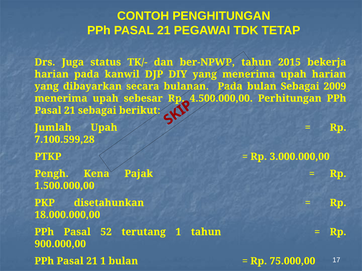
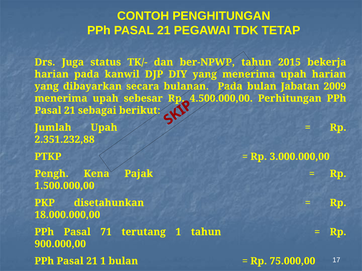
bulan Sebagai: Sebagai -> Jabatan
7.100.599,28: 7.100.599,28 -> 2.351.232,88
52: 52 -> 71
